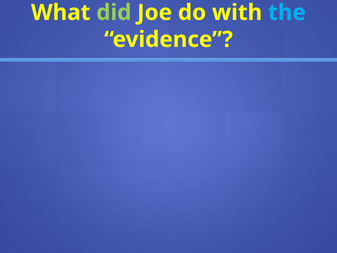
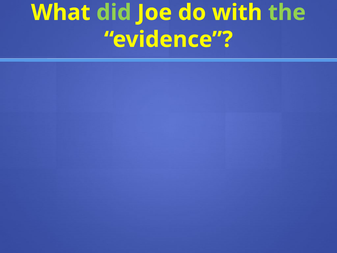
the colour: light blue -> light green
